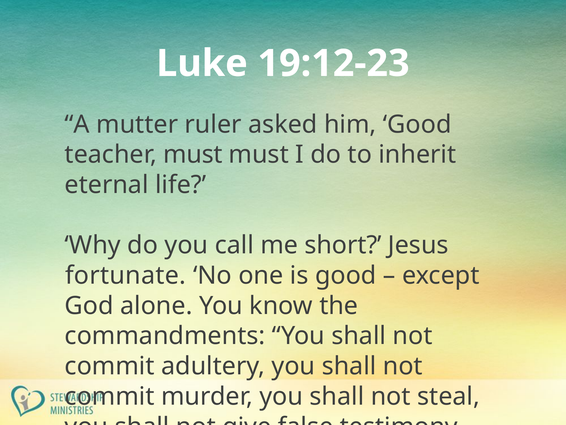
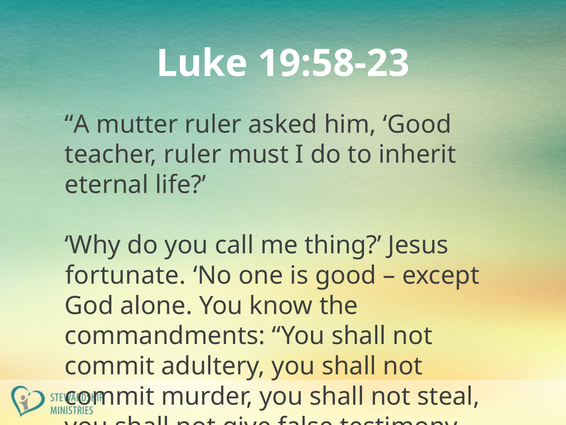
19:12-23: 19:12-23 -> 19:58-23
teacher must: must -> ruler
short: short -> thing
